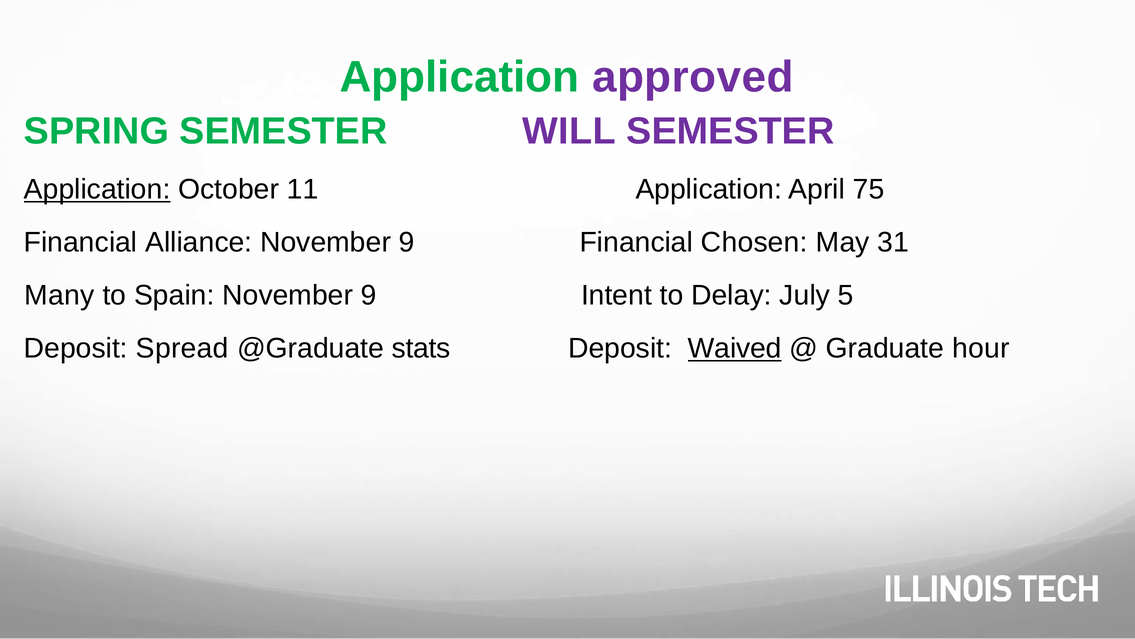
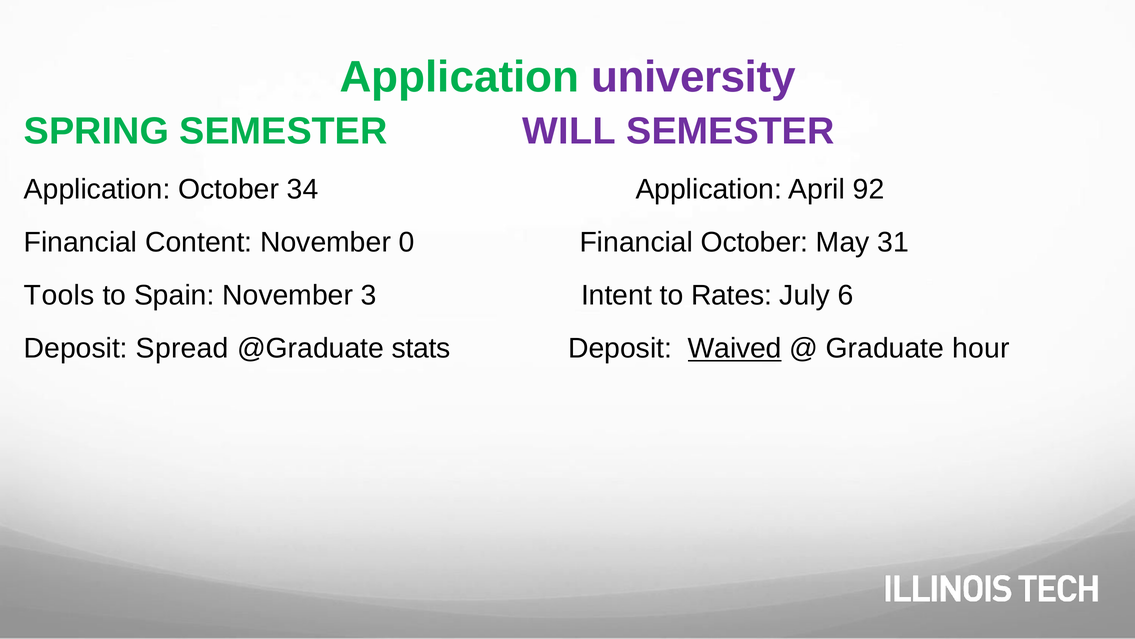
approved: approved -> university
Application at (97, 189) underline: present -> none
11: 11 -> 34
75: 75 -> 92
Alliance: Alliance -> Content
9 at (407, 242): 9 -> 0
Financial Chosen: Chosen -> October
Many: Many -> Tools
9 at (369, 295): 9 -> 3
Delay: Delay -> Rates
5: 5 -> 6
